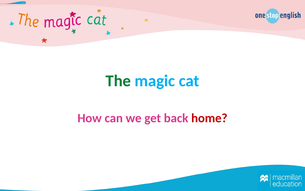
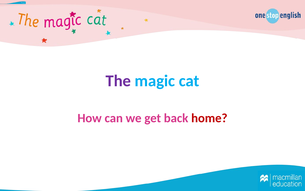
The colour: green -> purple
